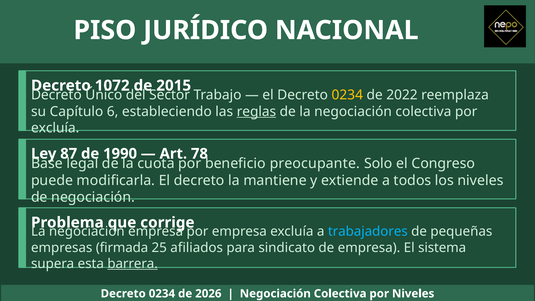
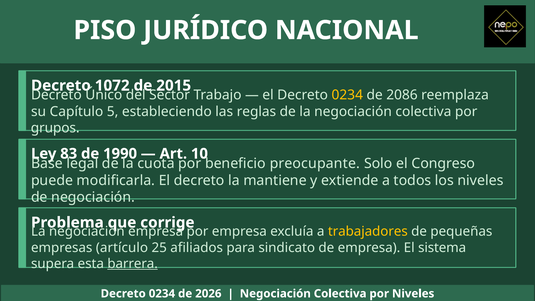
2022: 2022 -> 2086
6: 6 -> 5
reglas underline: present -> none
excluía at (55, 128): excluía -> grupos
87: 87 -> 83
78: 78 -> 10
trabajadores colour: light blue -> yellow
firmada: firmada -> artículo
